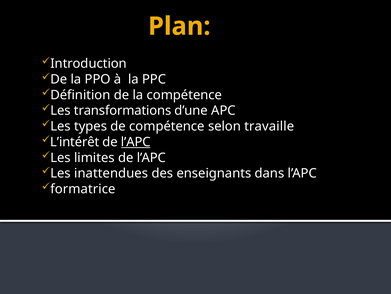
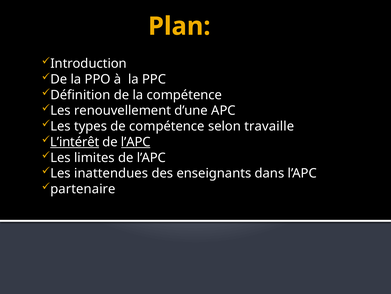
transformations: transformations -> renouvellement
L’intérêt underline: none -> present
formatrice: formatrice -> partenaire
